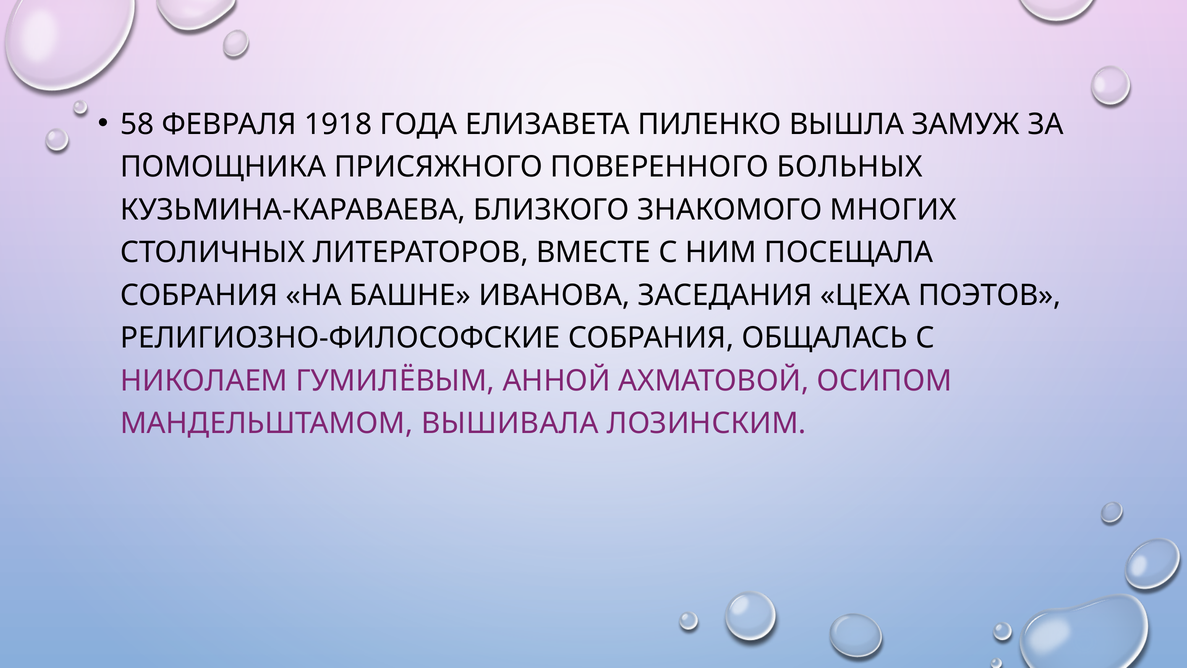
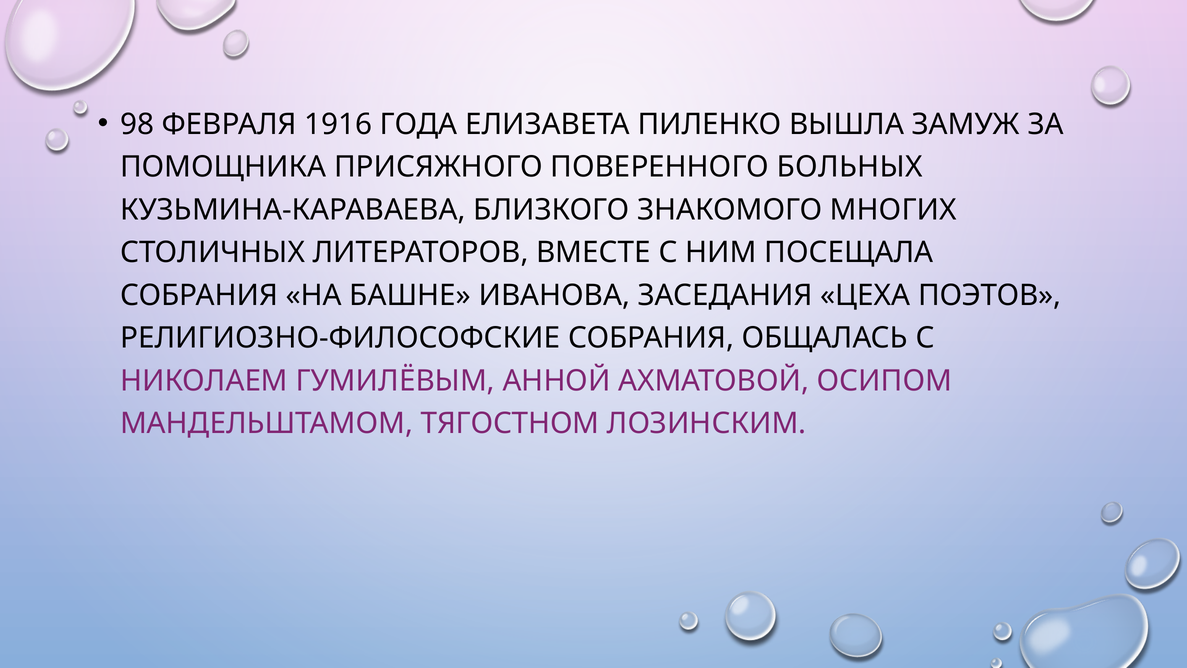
58: 58 -> 98
1918: 1918 -> 1916
ВЫШИВАЛА: ВЫШИВАЛА -> ТЯГОСТНОМ
